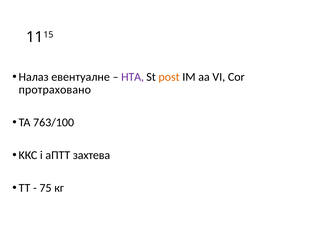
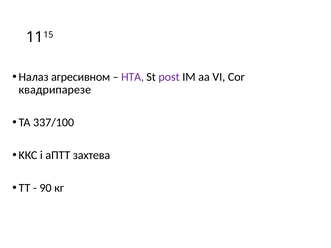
евентуалне: евентуалне -> агресивном
post colour: orange -> purple
протраховано: протраховано -> квадрипарезе
763/100: 763/100 -> 337/100
75: 75 -> 90
